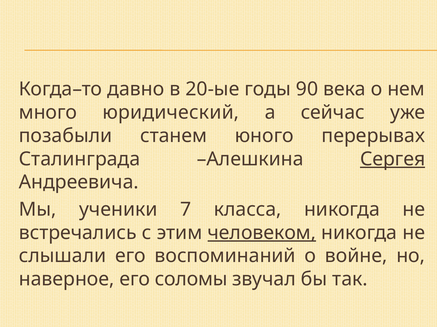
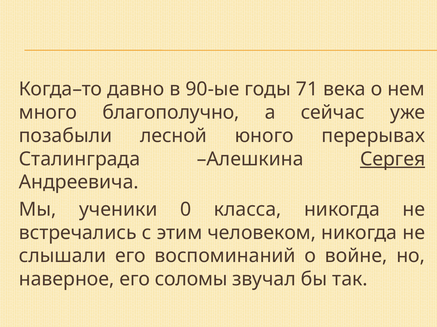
20-ые: 20-ые -> 90-ые
90: 90 -> 71
юридический: юридический -> благополучно
станем: станем -> лесной
7: 7 -> 0
человеком underline: present -> none
